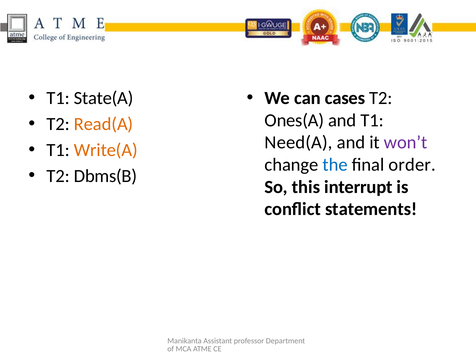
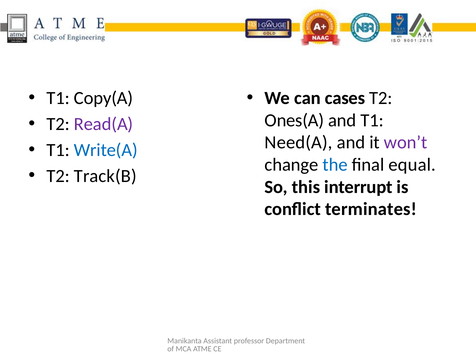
State(A: State(A -> Copy(A
Read(A colour: orange -> purple
Write(A colour: orange -> blue
order: order -> equal
Dbms(B: Dbms(B -> Track(B
statements: statements -> terminates
